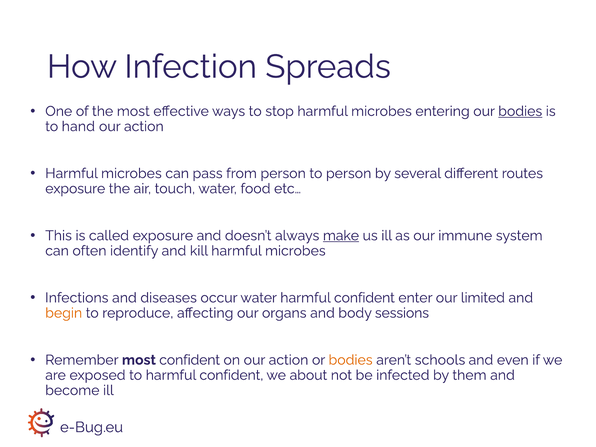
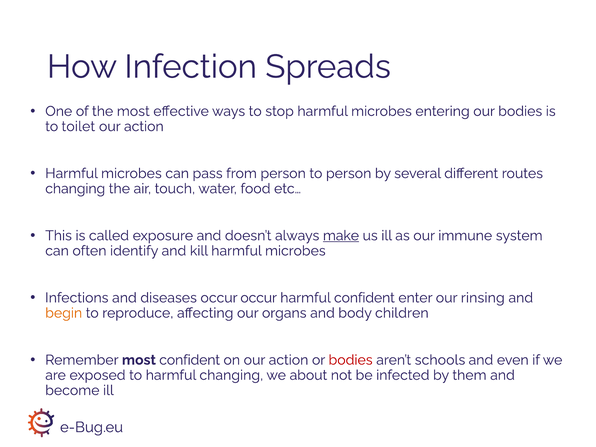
bodies at (520, 111) underline: present -> none
hand: hand -> toilet
exposure at (75, 189): exposure -> changing
occur water: water -> occur
limited: limited -> rinsing
sessions: sessions -> children
bodies at (351, 360) colour: orange -> red
to harmful confident: confident -> changing
